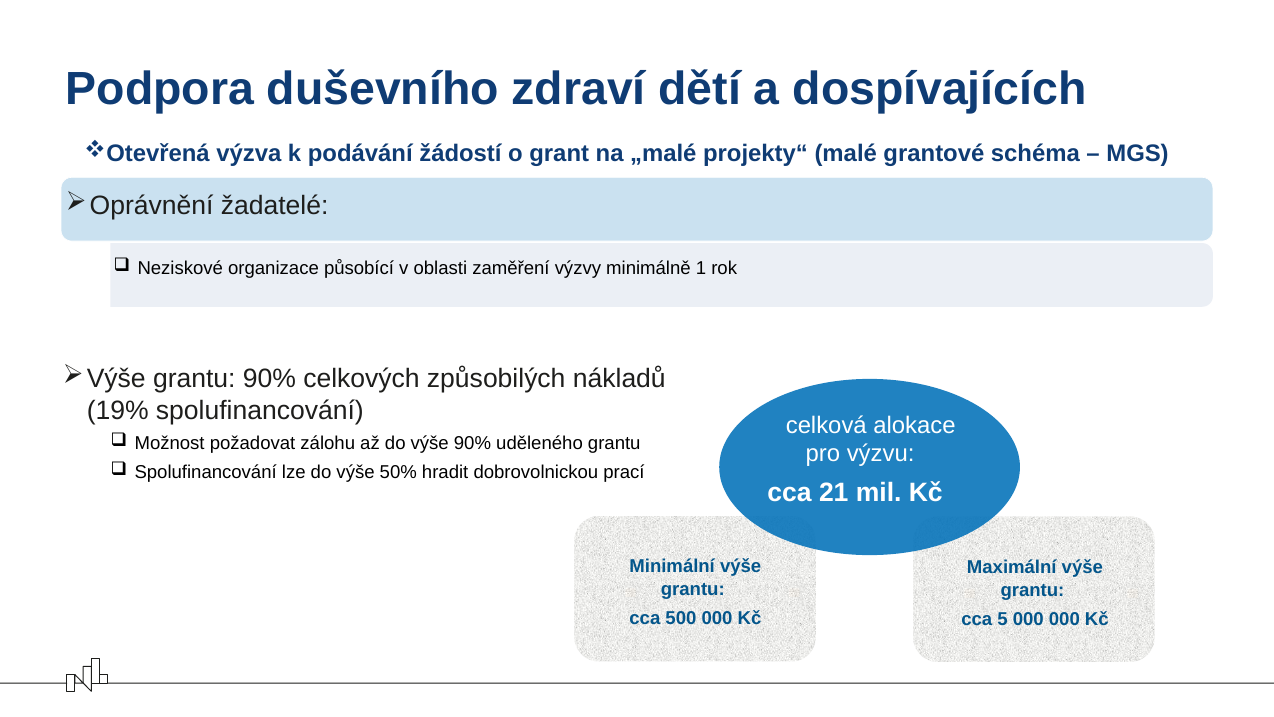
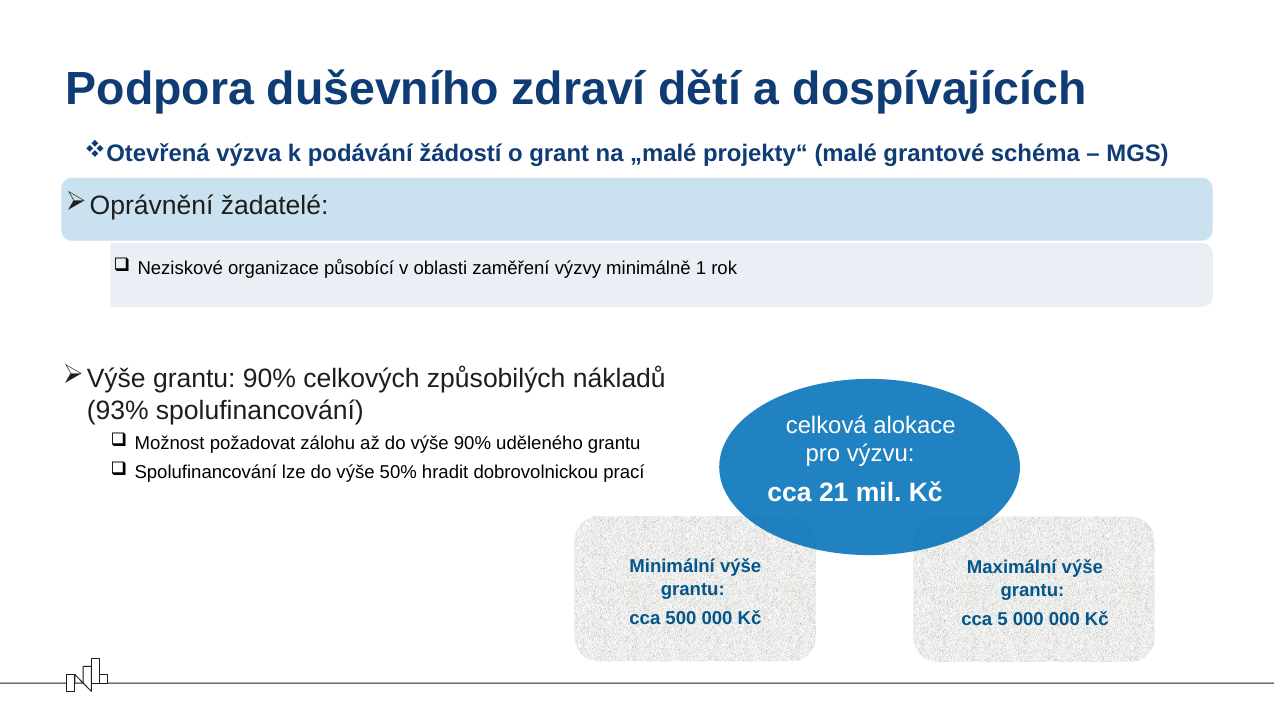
19%: 19% -> 93%
